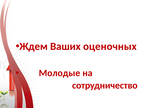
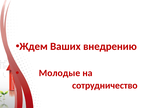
оценочных: оценочных -> внедрению
